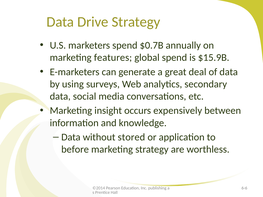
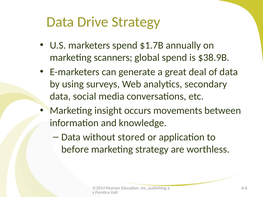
$0.7B: $0.7B -> $1.7B
features: features -> scanners
$15.9B: $15.9B -> $38.9B
expensively: expensively -> movements
